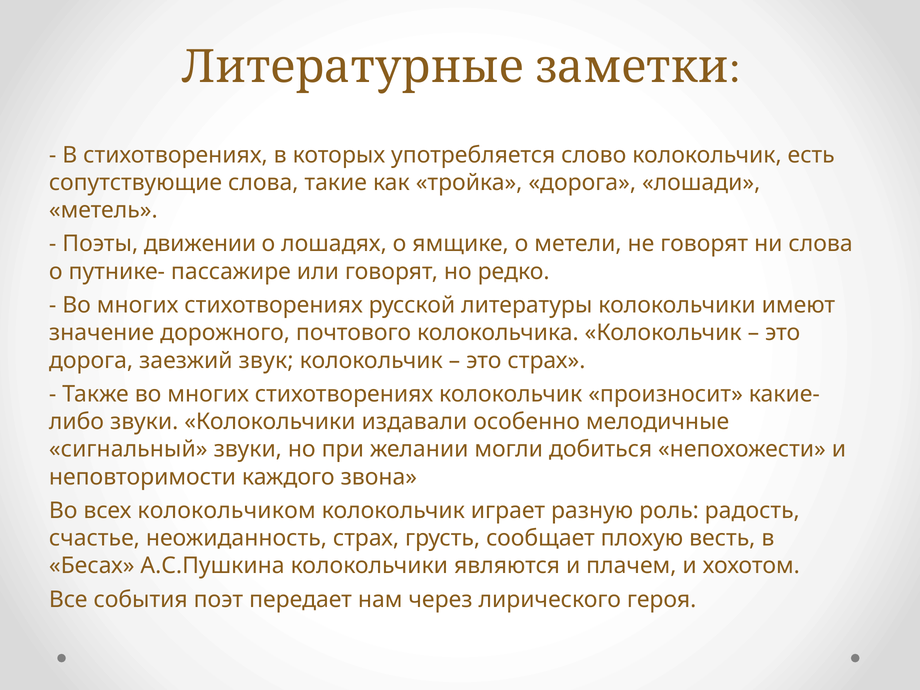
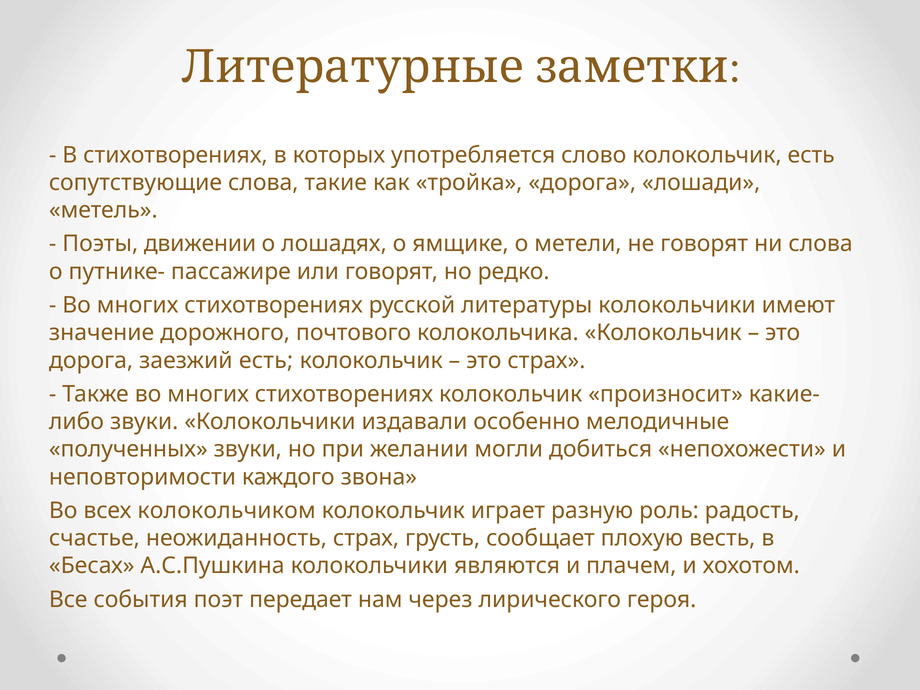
заезжий звук: звук -> есть
сигнальный: сигнальный -> полученных
